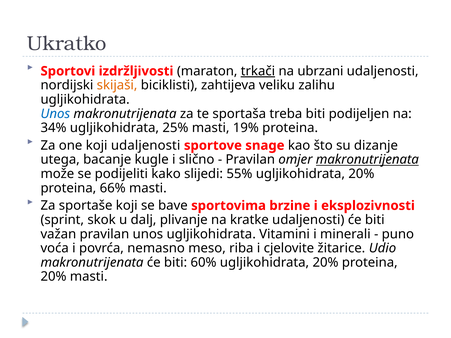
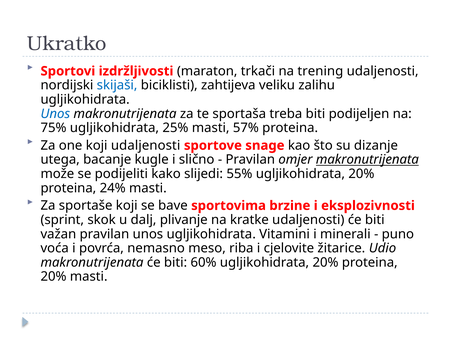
trkači underline: present -> none
ubrzani: ubrzani -> trening
skijaši colour: orange -> blue
34%: 34% -> 75%
19%: 19% -> 57%
66%: 66% -> 24%
